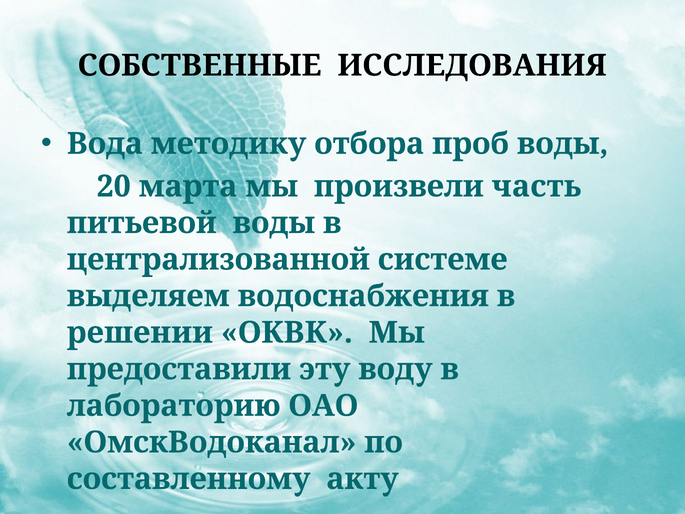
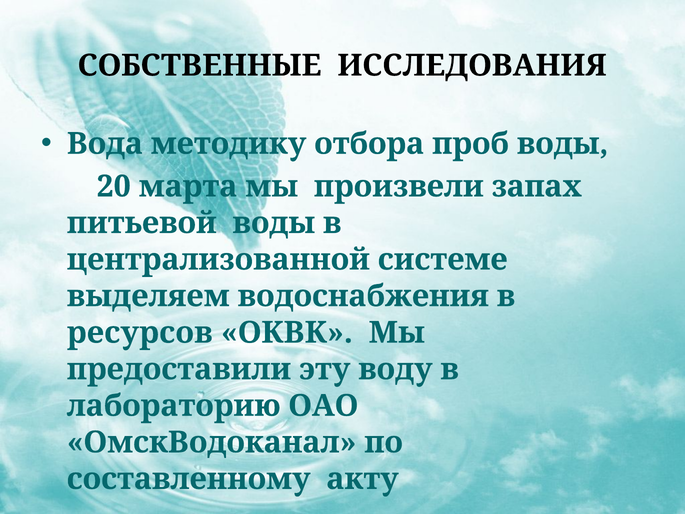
часть: часть -> запах
решении: решении -> ресурсов
